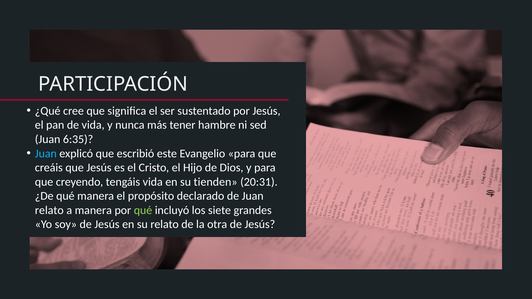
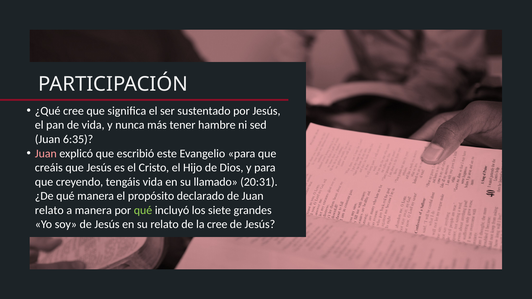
Juan at (46, 154) colour: light blue -> pink
tienden: tienden -> llamado
la otra: otra -> cree
